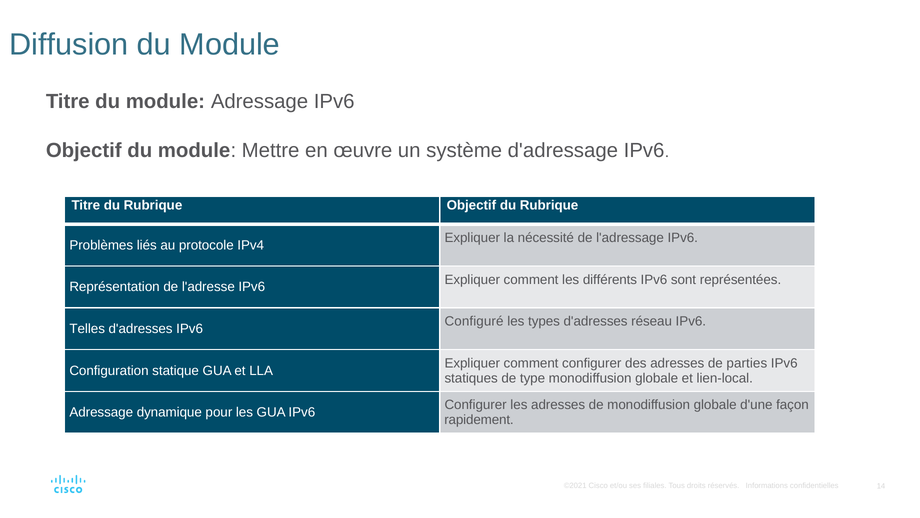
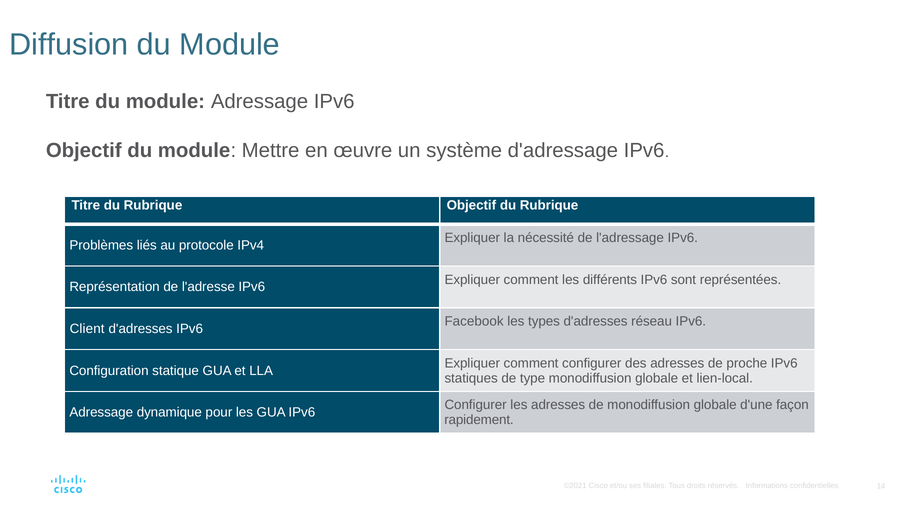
Configuré: Configuré -> Facebook
Telles: Telles -> Client
parties: parties -> proche
